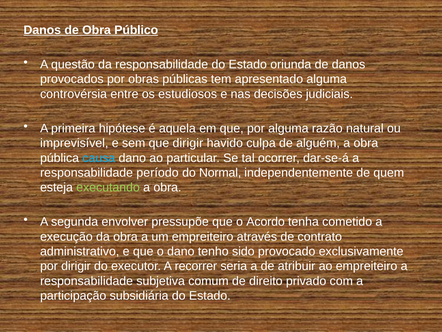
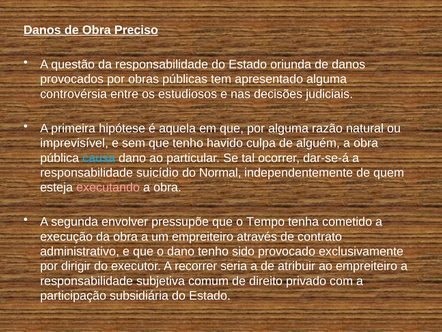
Público: Público -> Preciso
que dirigir: dirigir -> tenho
período: período -> suicídio
executando colour: light green -> pink
Acordo: Acordo -> Tempo
